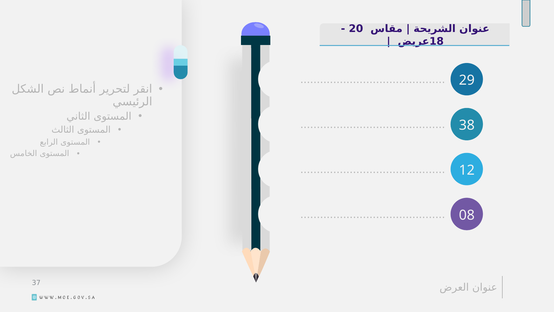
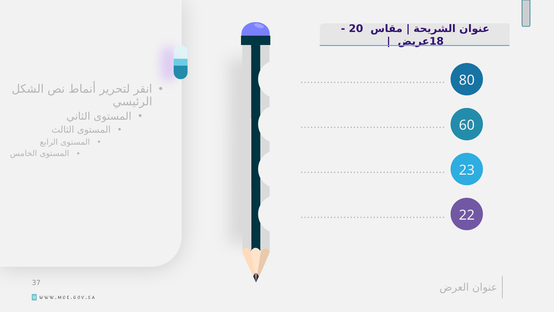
29: 29 -> 80
38: 38 -> 60
12: 12 -> 23
08: 08 -> 22
